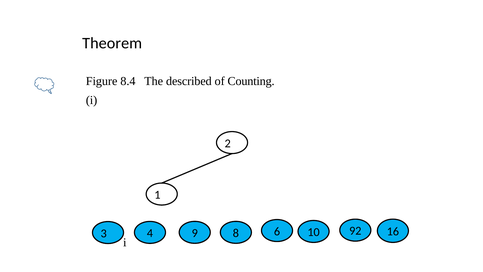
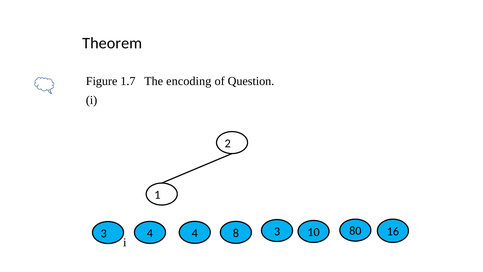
8.4: 8.4 -> 1.7
described: described -> encoding
Counting: Counting -> Question
4 9: 9 -> 4
8 6: 6 -> 3
92: 92 -> 80
